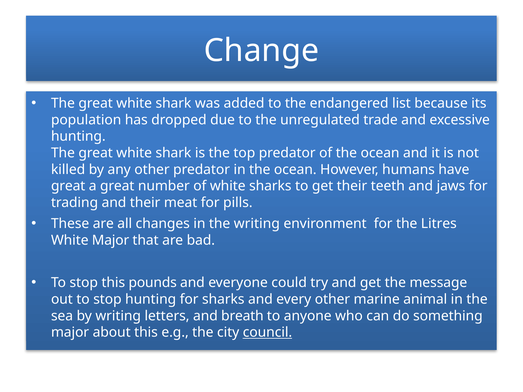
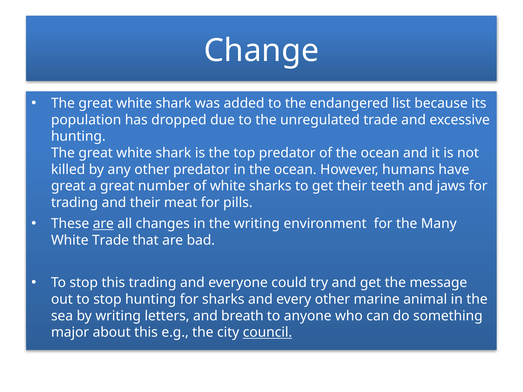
are at (103, 224) underline: none -> present
Litres: Litres -> Many
White Major: Major -> Trade
this pounds: pounds -> trading
